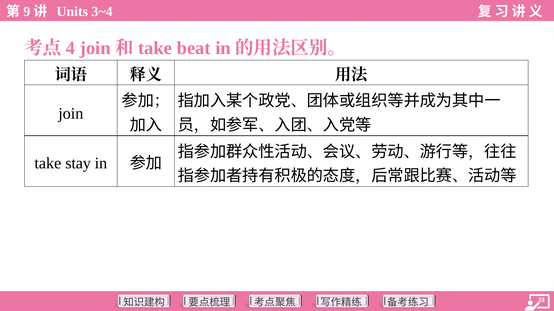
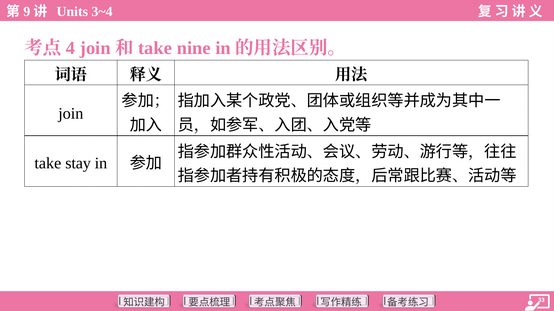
beat: beat -> nine
